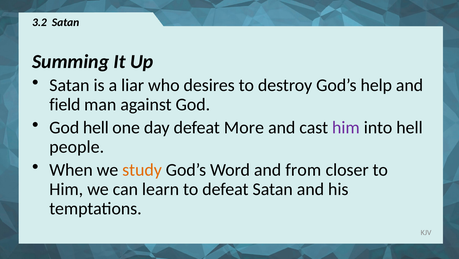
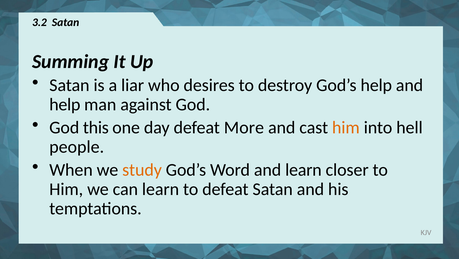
field at (65, 105): field -> help
God hell: hell -> this
him at (346, 128) colour: purple -> orange
and from: from -> learn
